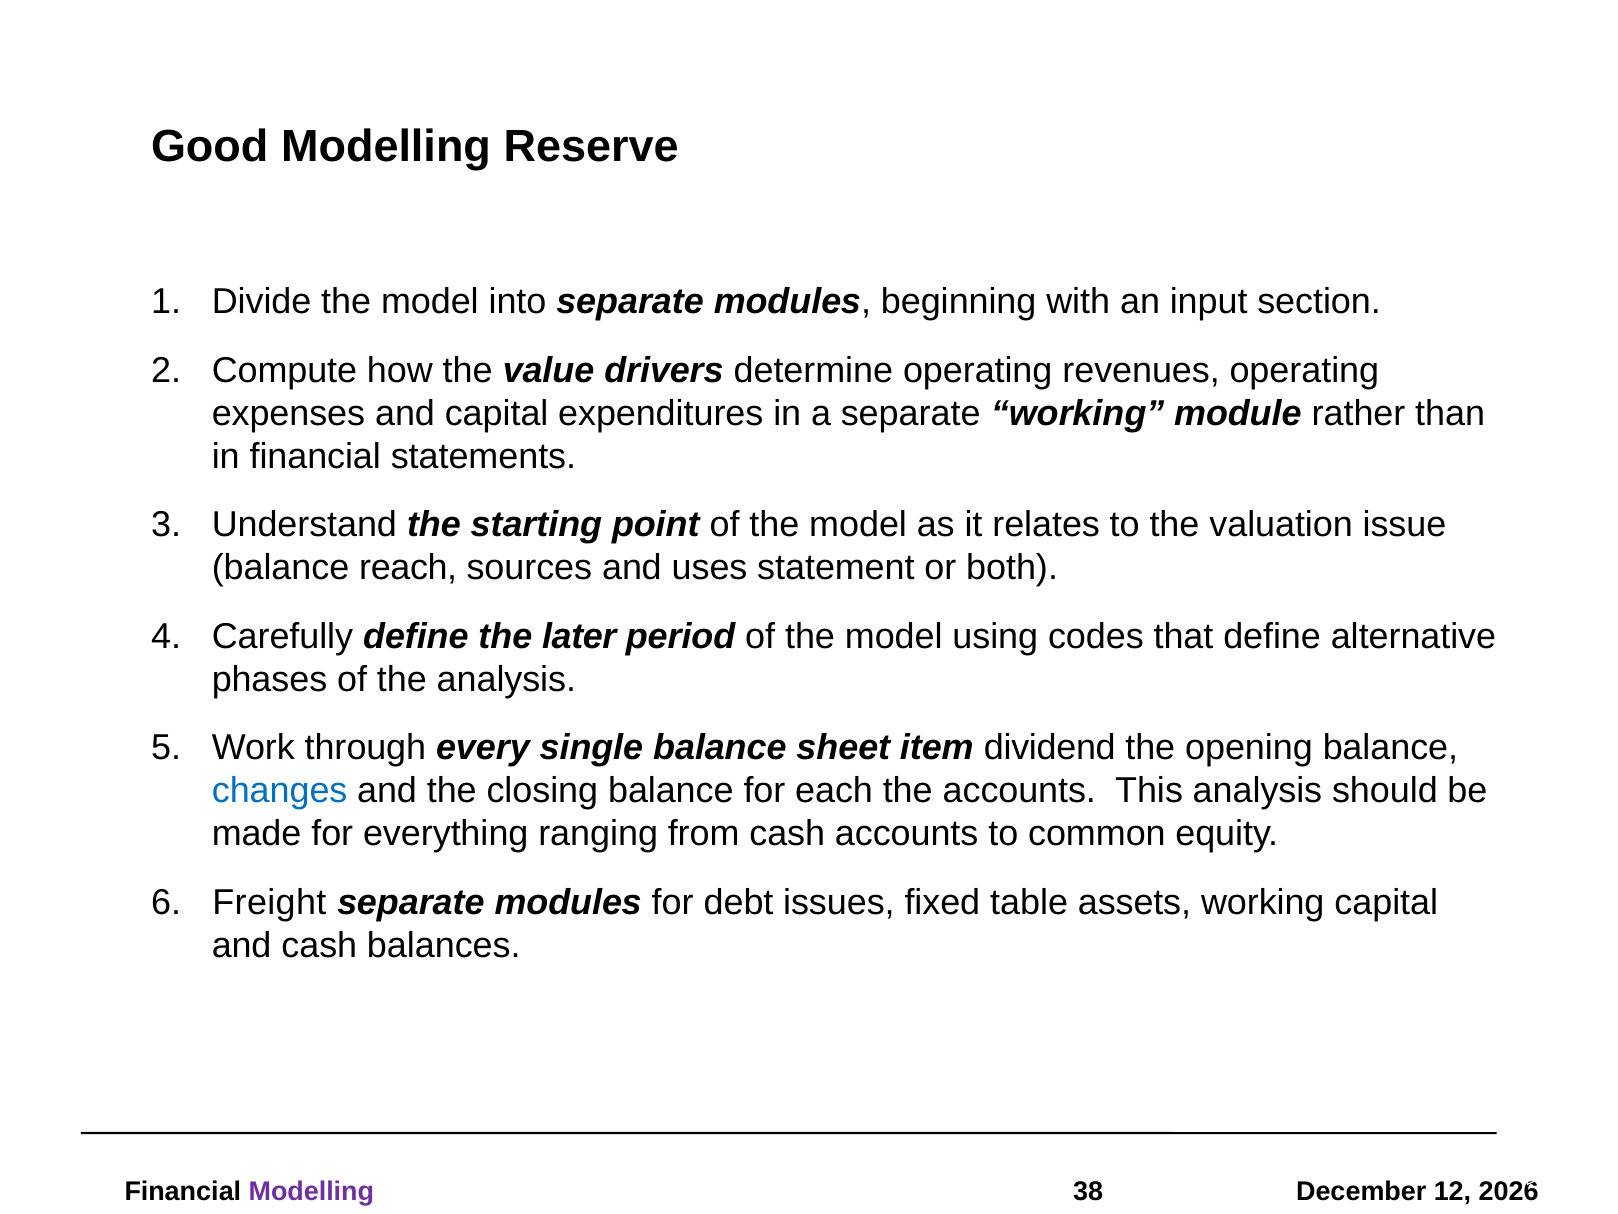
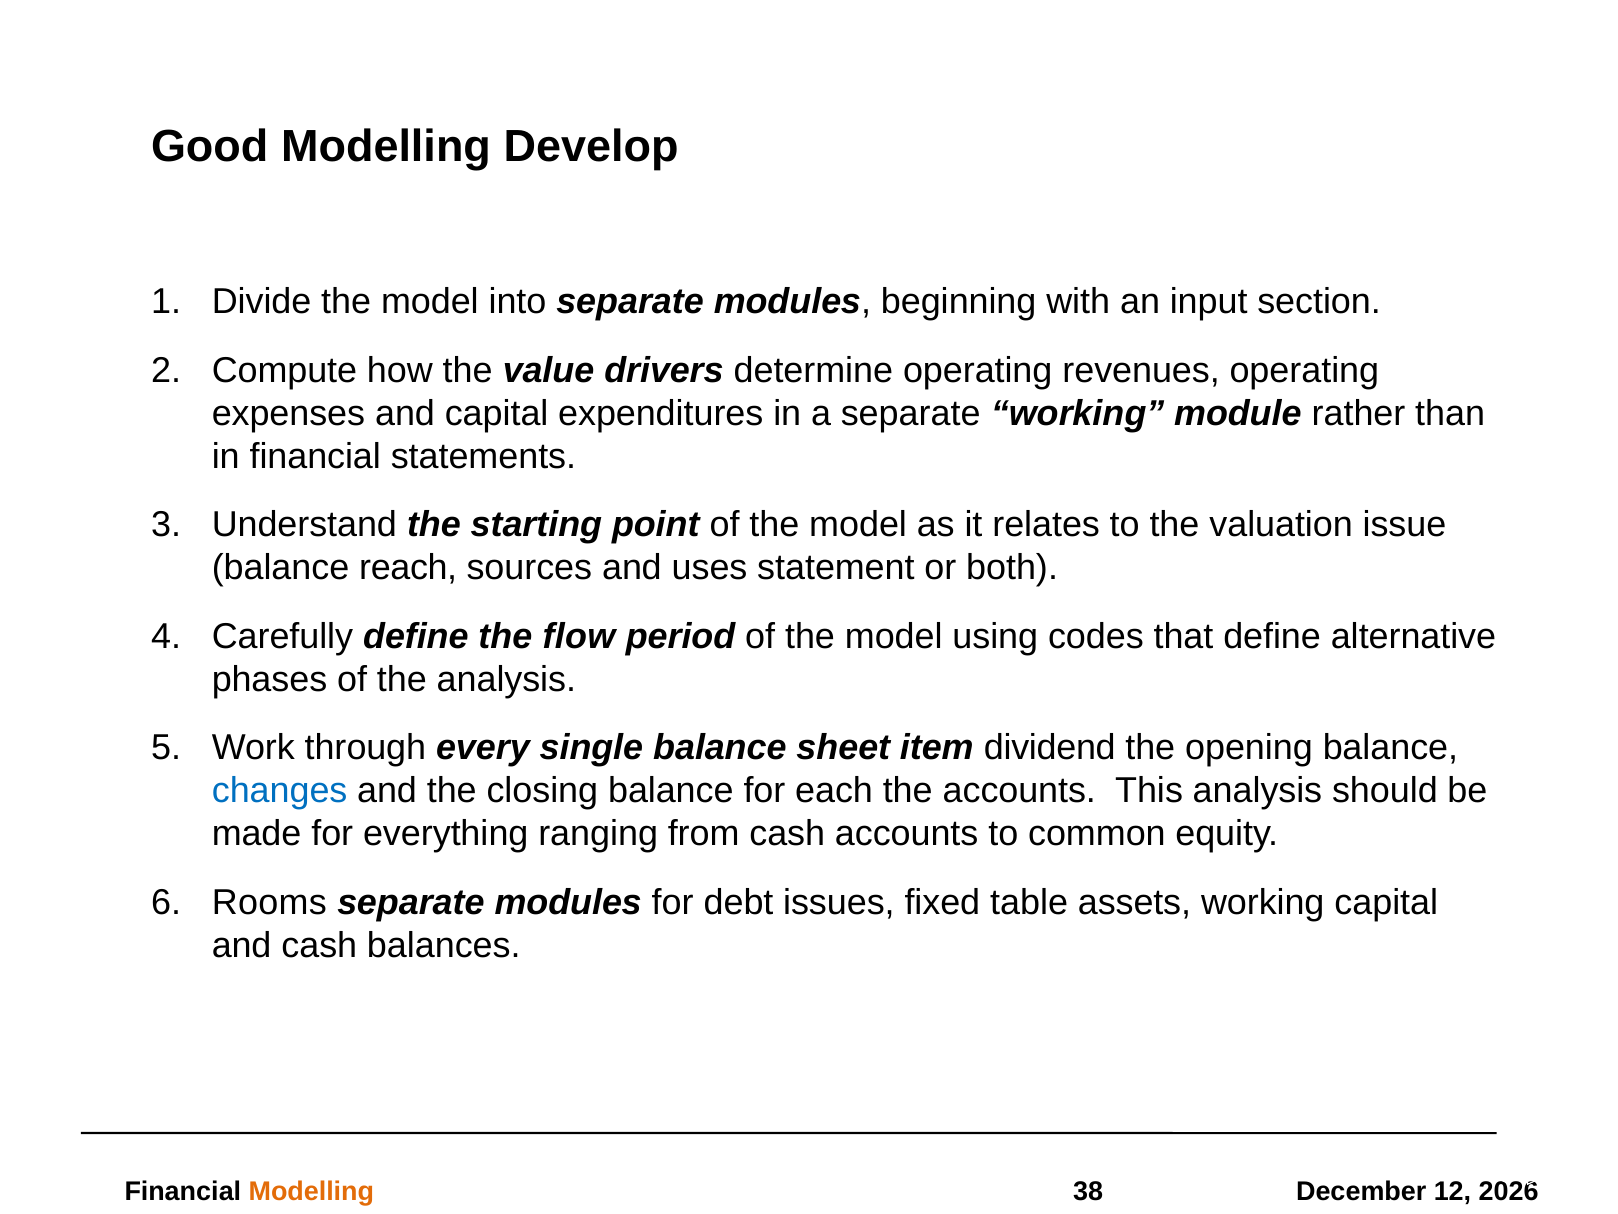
Reserve: Reserve -> Develop
later: later -> flow
Freight: Freight -> Rooms
Modelling at (311, 1191) colour: purple -> orange
